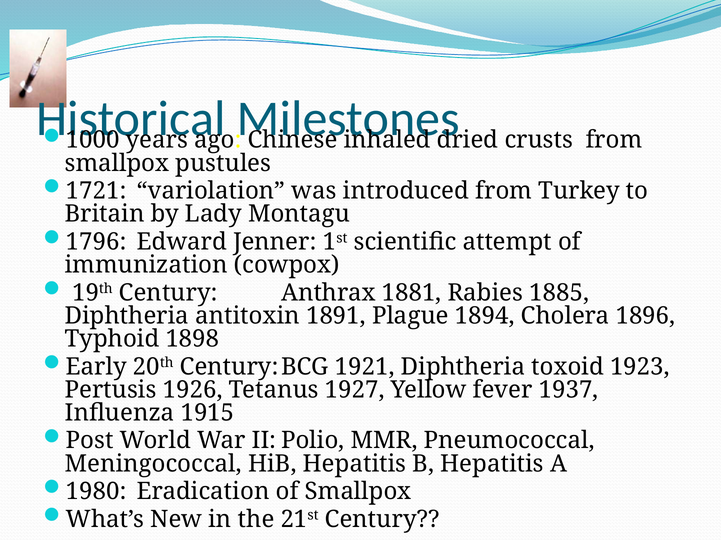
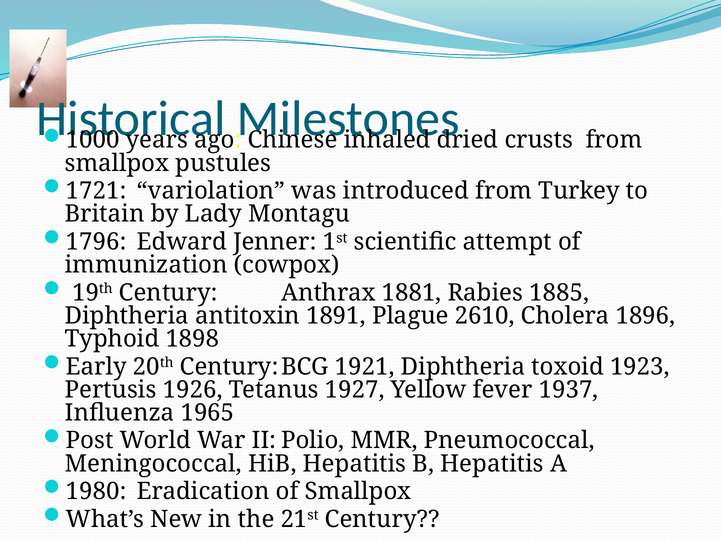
1894: 1894 -> 2610
1915: 1915 -> 1965
